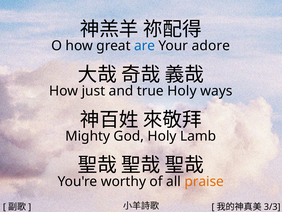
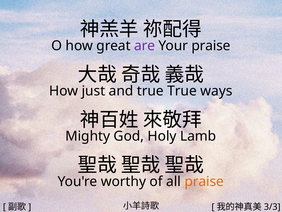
are colour: blue -> purple
Your adore: adore -> praise
true Holy: Holy -> True
